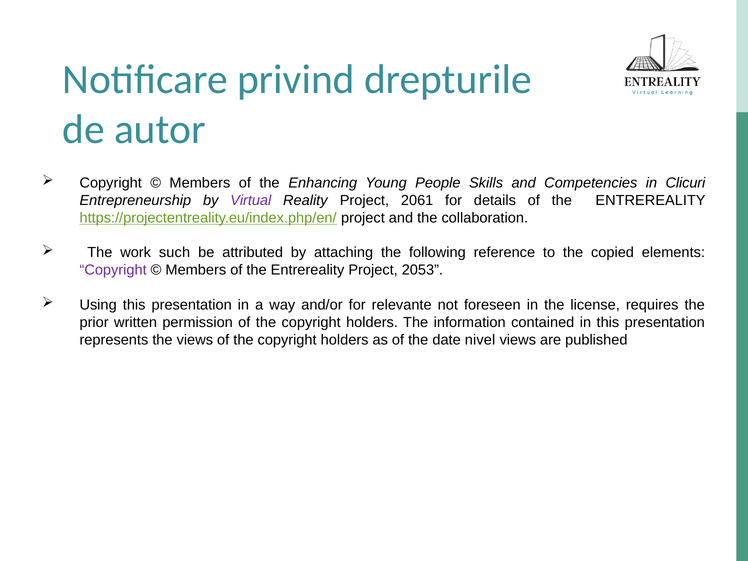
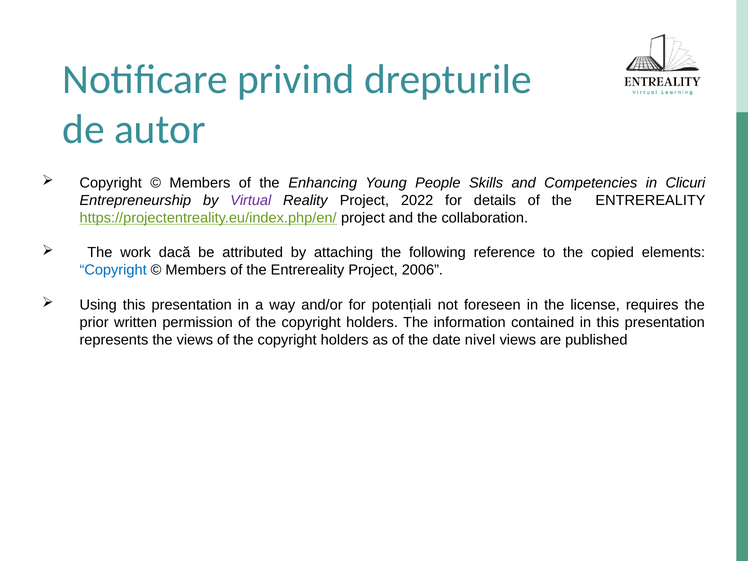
2061: 2061 -> 2022
such: such -> dacă
Copyright at (113, 270) colour: purple -> blue
2053: 2053 -> 2006
relevante: relevante -> potențiali
